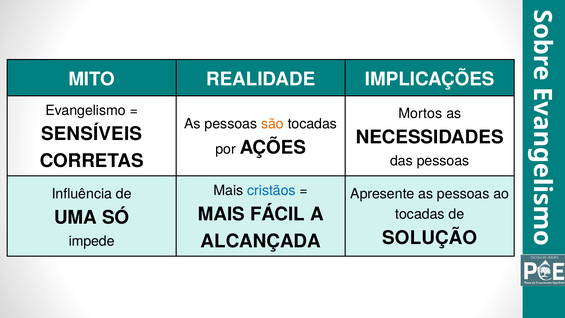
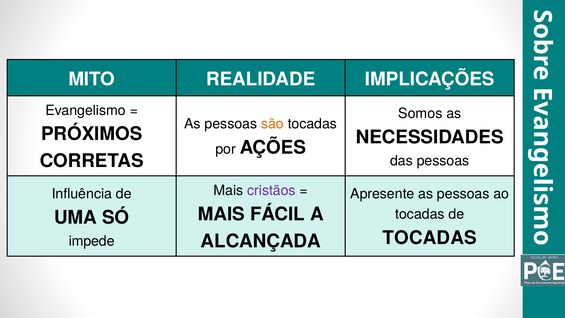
Mortos: Mortos -> Somos
SENSÍVEIS: SENSÍVEIS -> PRÓXIMOS
cristãos colour: blue -> purple
SOLUÇÃO at (430, 238): SOLUÇÃO -> TOCADAS
